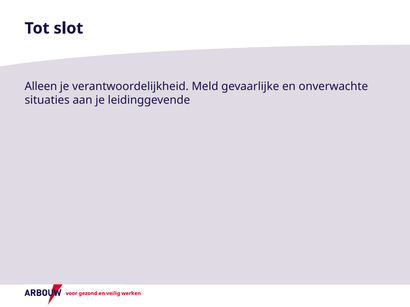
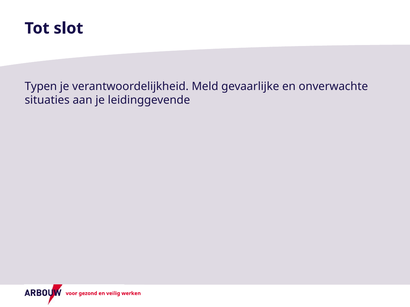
Alleen: Alleen -> Typen
